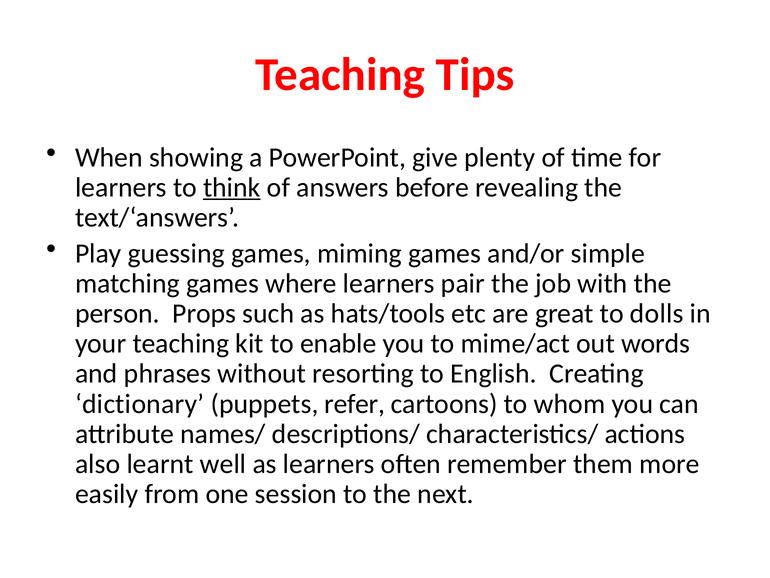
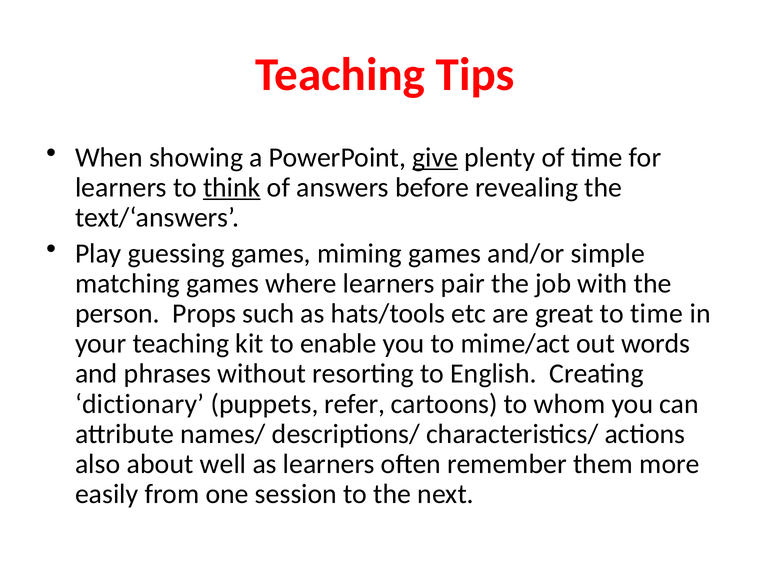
give underline: none -> present
to dolls: dolls -> time
learnt: learnt -> about
